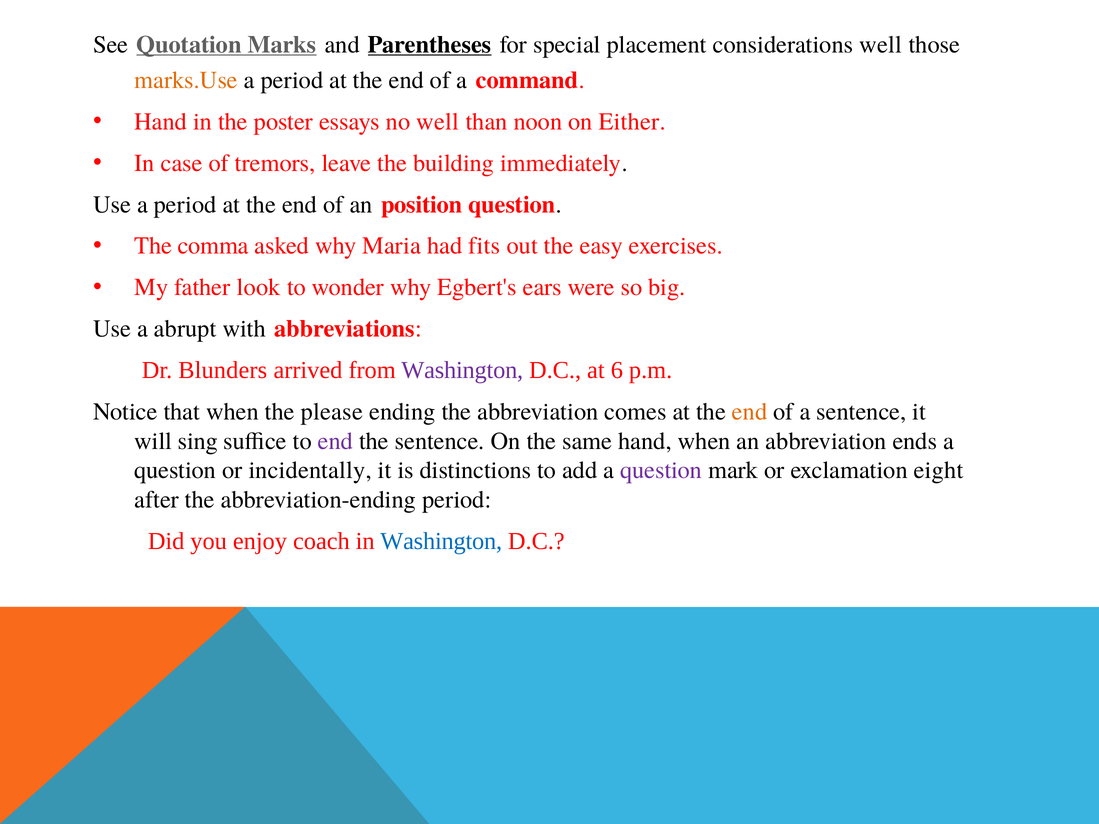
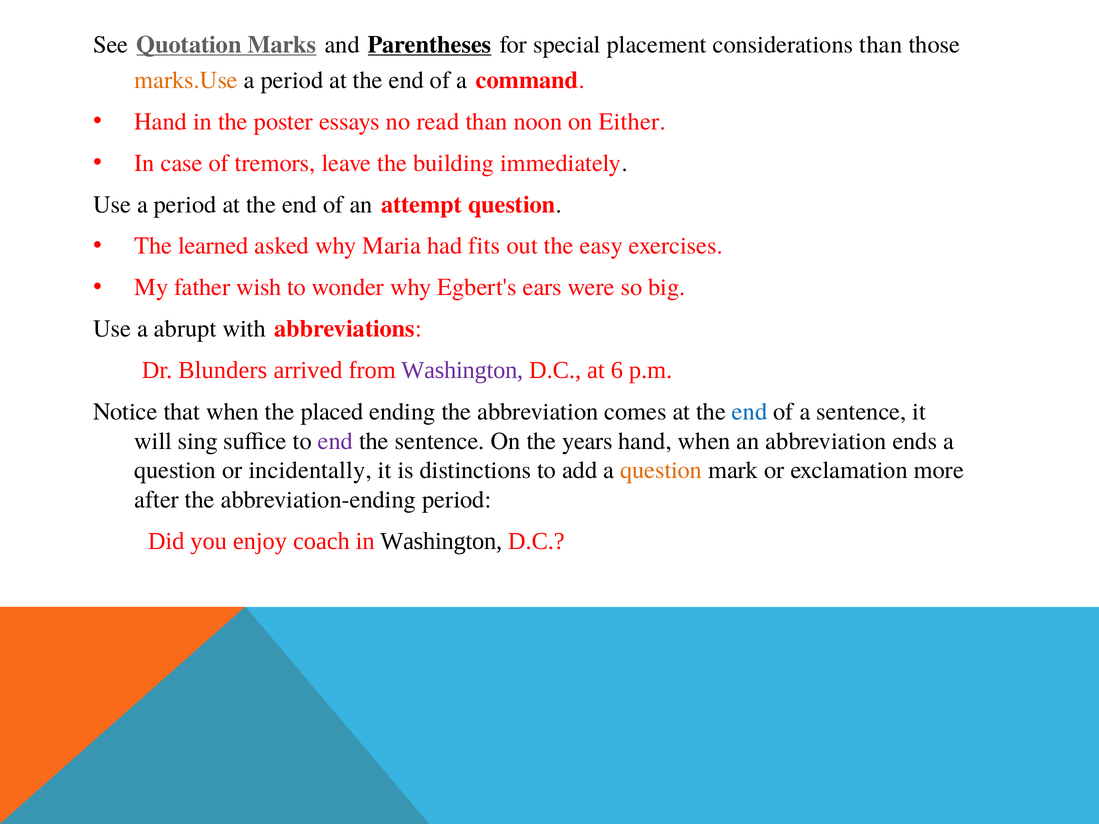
considerations well: well -> than
no well: well -> read
position: position -> attempt
comma: comma -> learned
look: look -> wish
please: please -> placed
end at (750, 412) colour: orange -> blue
same: same -> years
question at (661, 471) colour: purple -> orange
eight: eight -> more
Washington at (441, 541) colour: blue -> black
